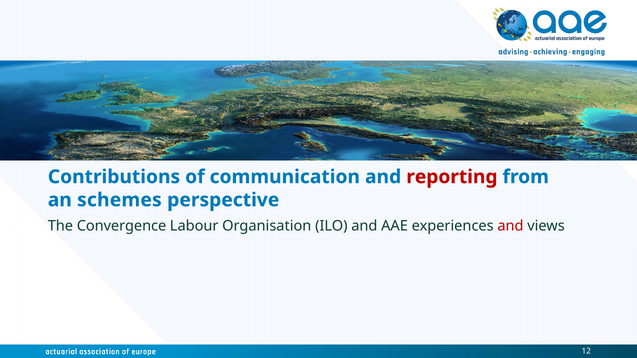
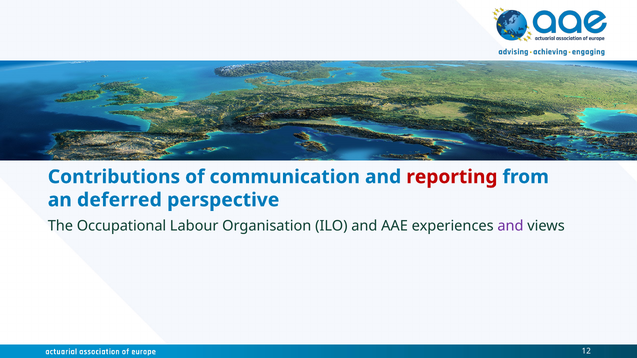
schemes: schemes -> deferred
Convergence: Convergence -> Occupational
and at (511, 226) colour: red -> purple
